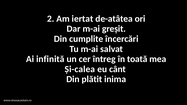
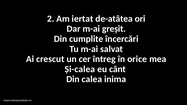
infinită: infinită -> crescut
toată: toată -> orice
plătit: plătit -> calea
